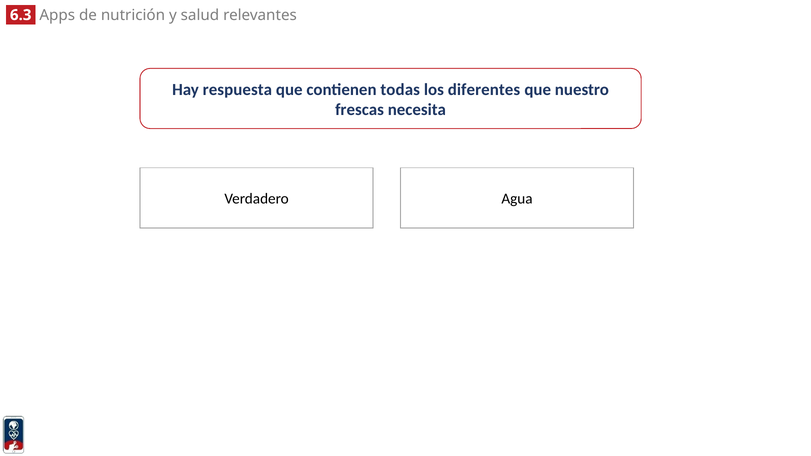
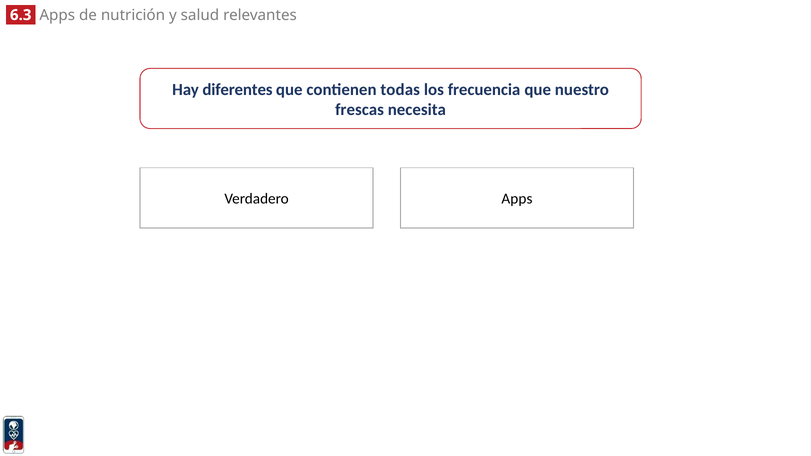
respuesta: respuesta -> diferentes
diferentes: diferentes -> frecuencia
Agua at (517, 199): Agua -> Apps
